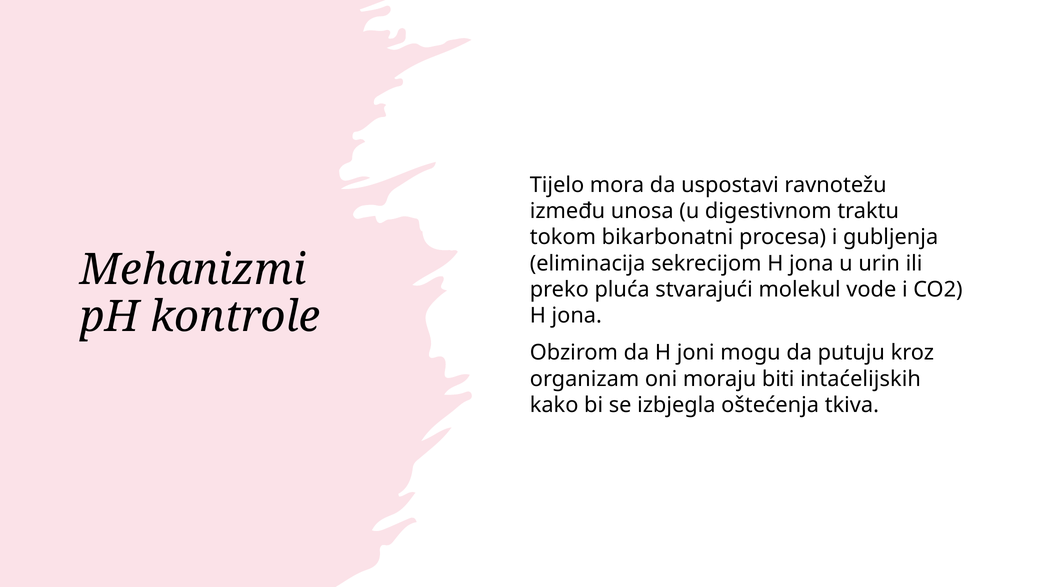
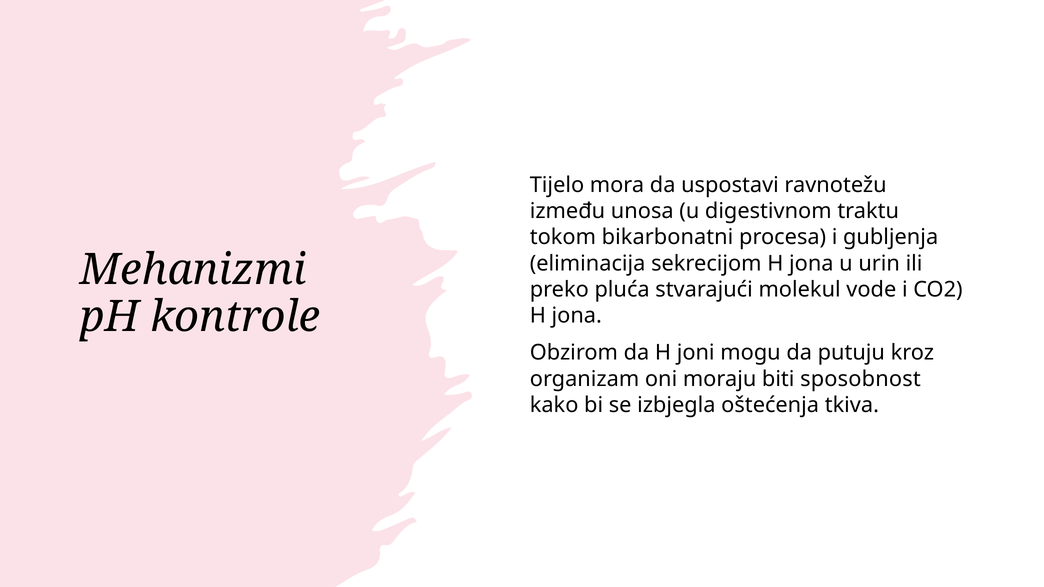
intaćelijskih: intaćelijskih -> sposobnost
